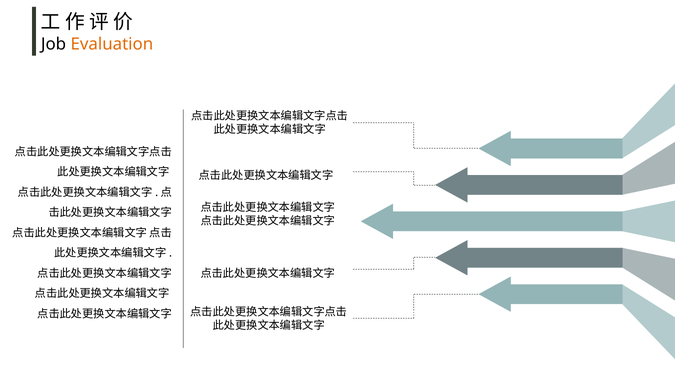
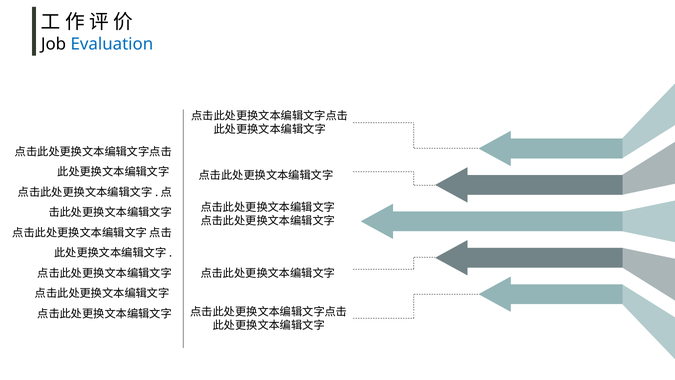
Evaluation colour: orange -> blue
